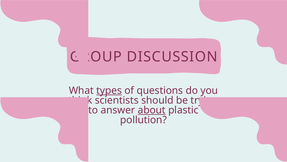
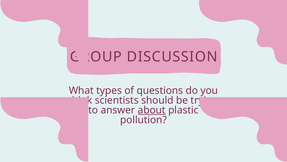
types underline: present -> none
